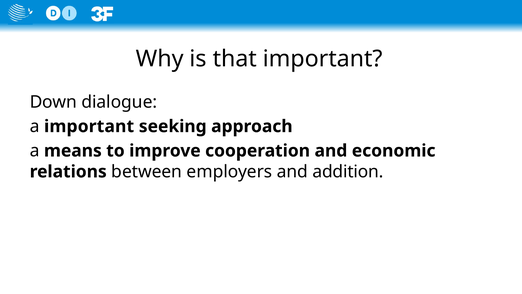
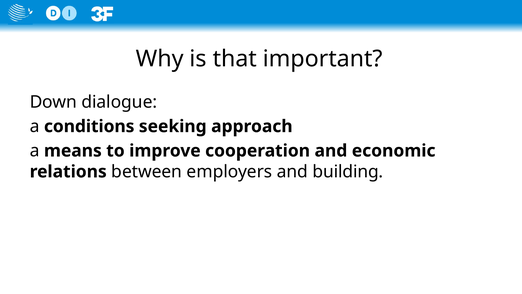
a important: important -> conditions
addition: addition -> building
